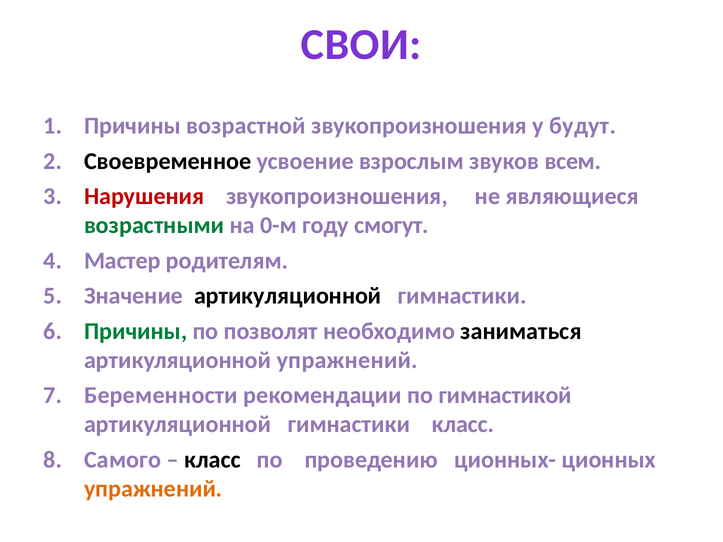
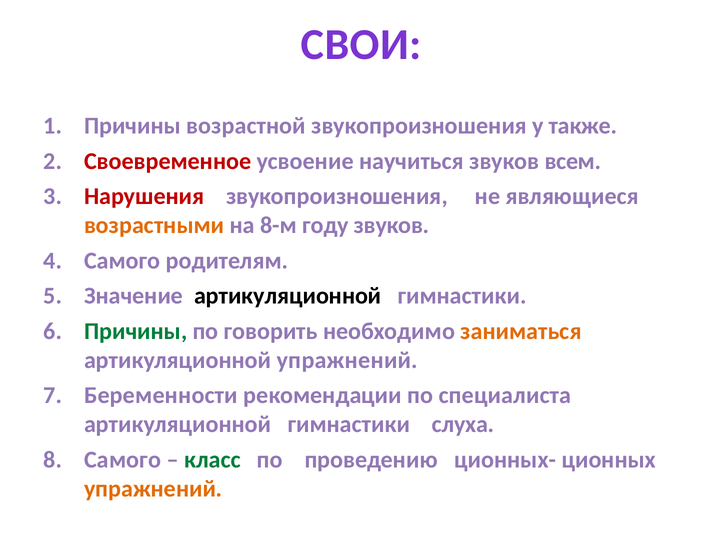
будут: будут -> также
Своевременное colour: black -> red
взрослым: взрослым -> научиться
возрастными colour: green -> orange
0-м: 0-м -> 8-м
году смогут: смогут -> звуков
Мастер at (122, 261): Мастер -> Самого
позволят: позволят -> говорить
заниматься colour: black -> orange
гимнастикой: гимнастикой -> специалиста
гимнастики класс: класс -> слуха
класс at (212, 460) colour: black -> green
